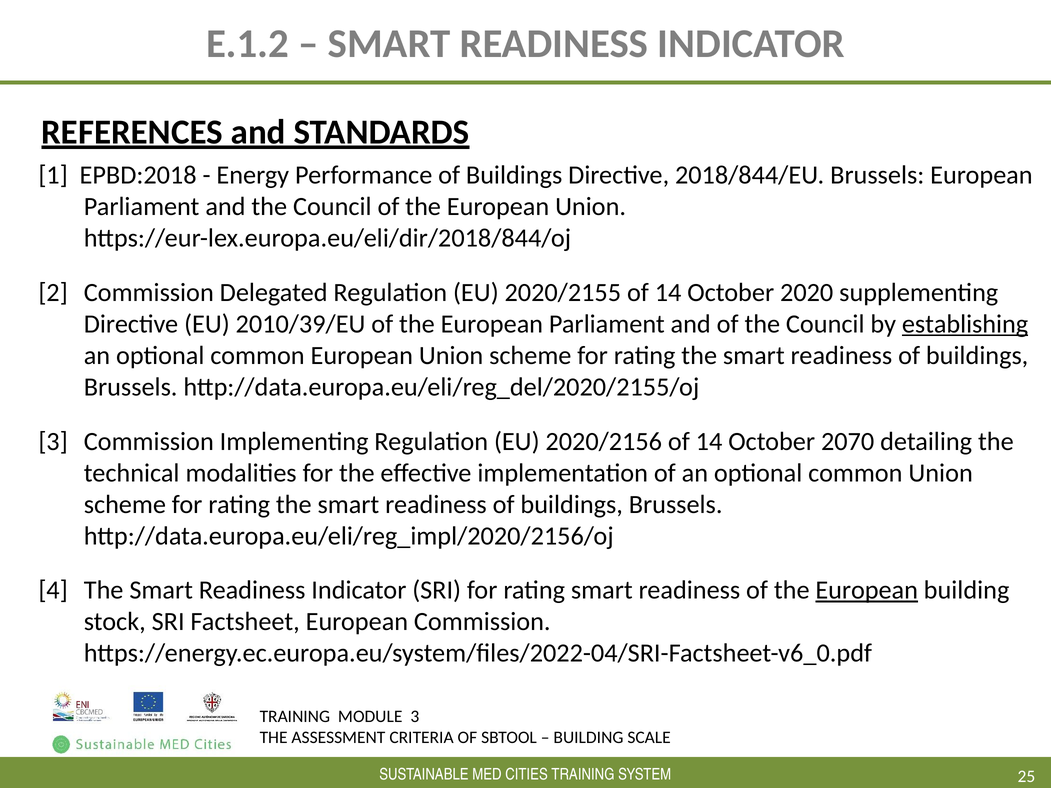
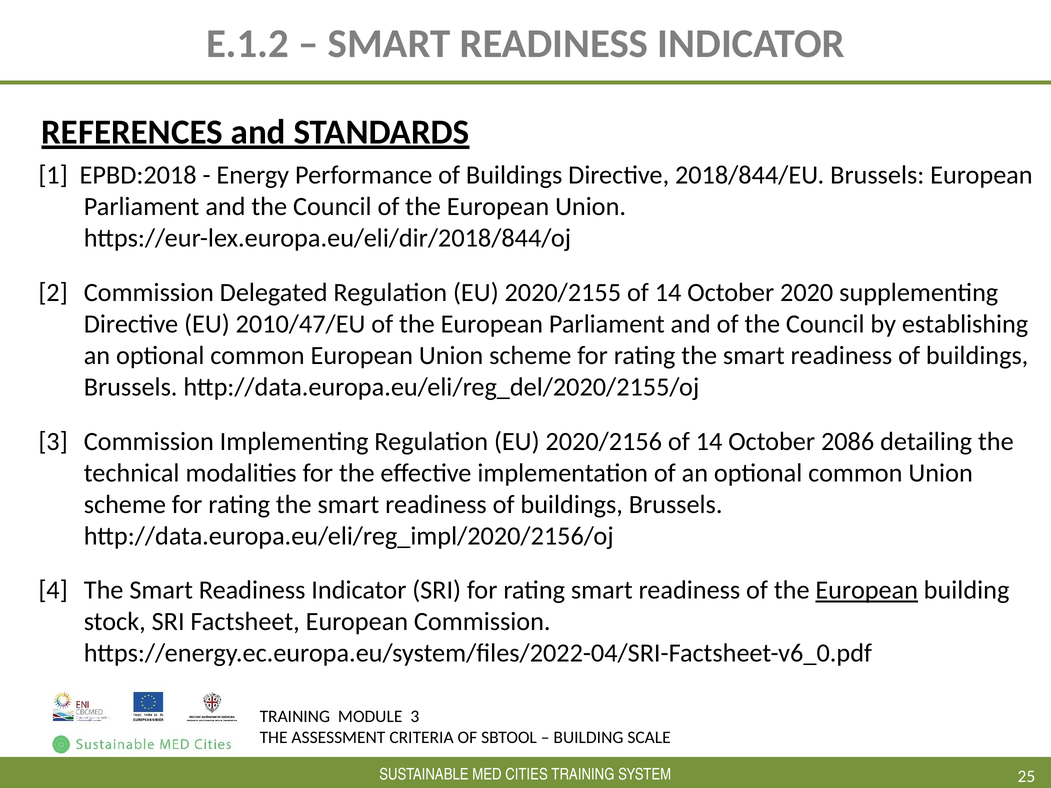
2010/39/EU: 2010/39/EU -> 2010/47/EU
establishing underline: present -> none
2070: 2070 -> 2086
